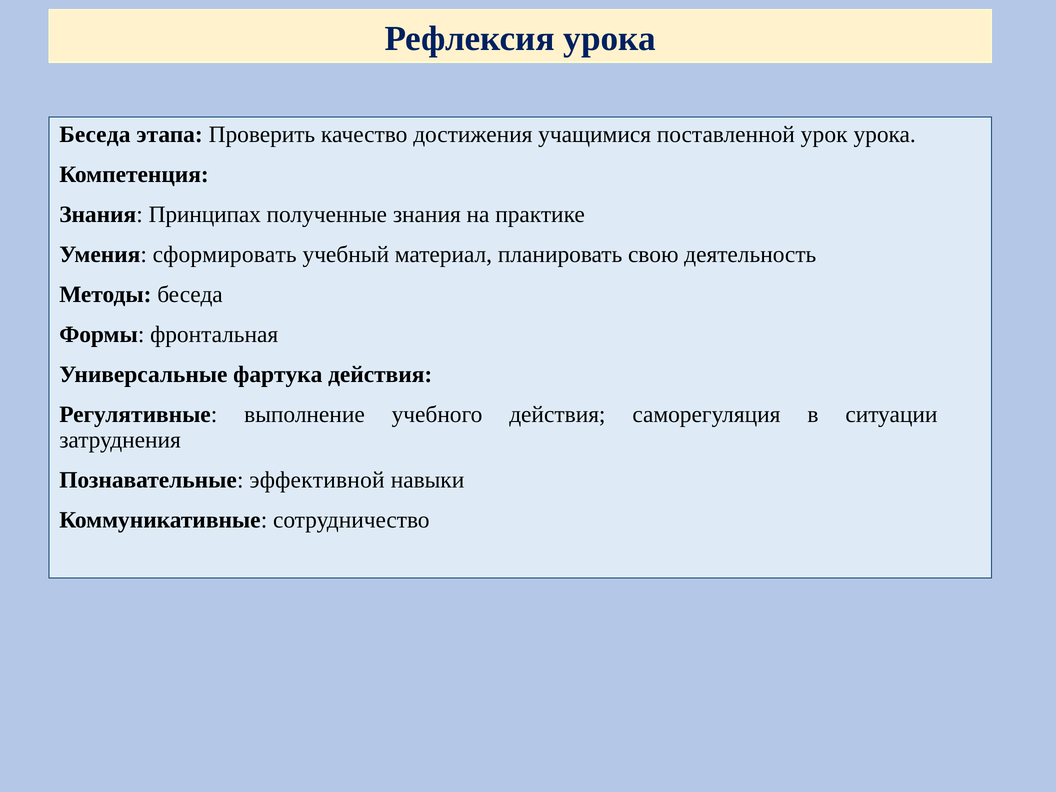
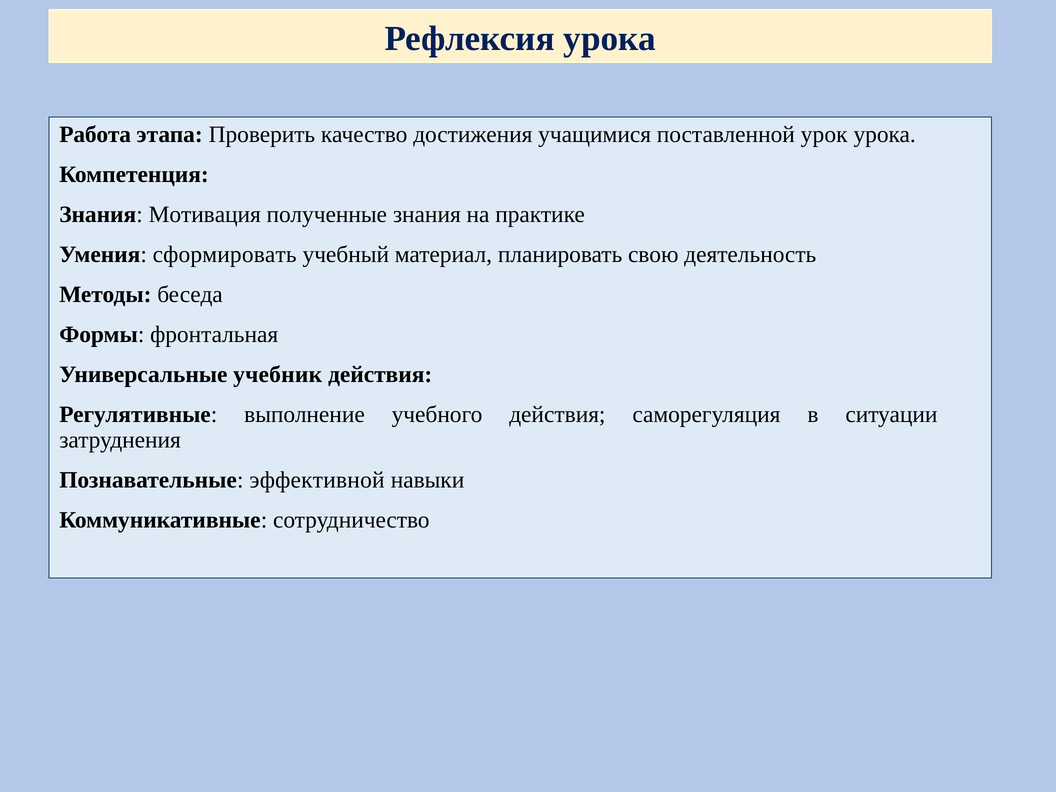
Беседа at (95, 135): Беседа -> Работа
Принципах: Принципах -> Мотивация
фартука: фартука -> учебник
